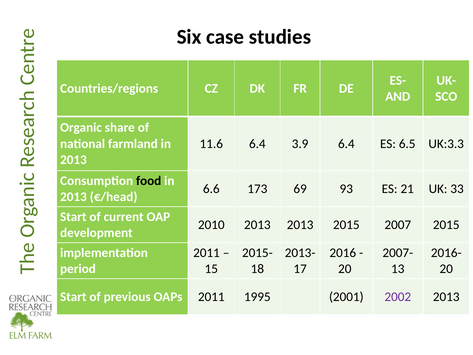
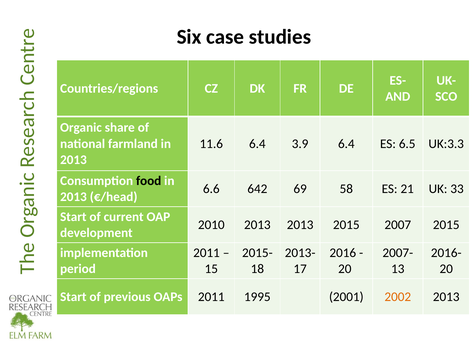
173: 173 -> 642
93: 93 -> 58
2002 colour: purple -> orange
